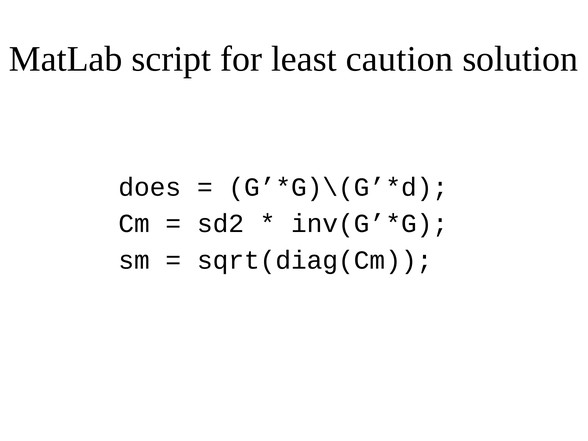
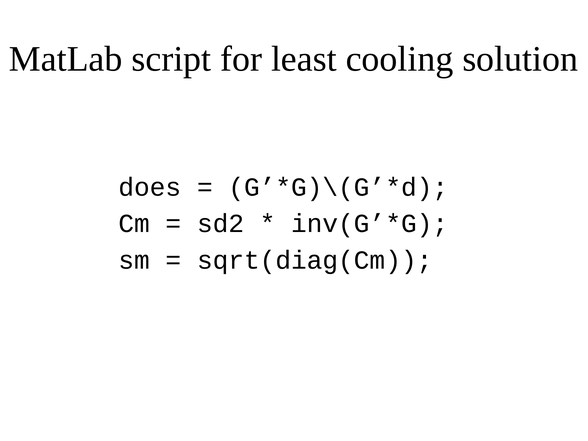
caution: caution -> cooling
